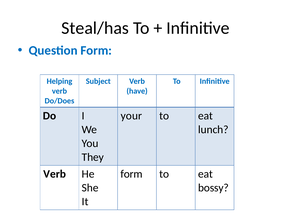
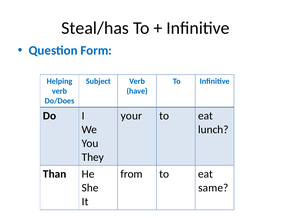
Verb at (55, 174): Verb -> Than
form at (132, 174): form -> from
bossy: bossy -> same
